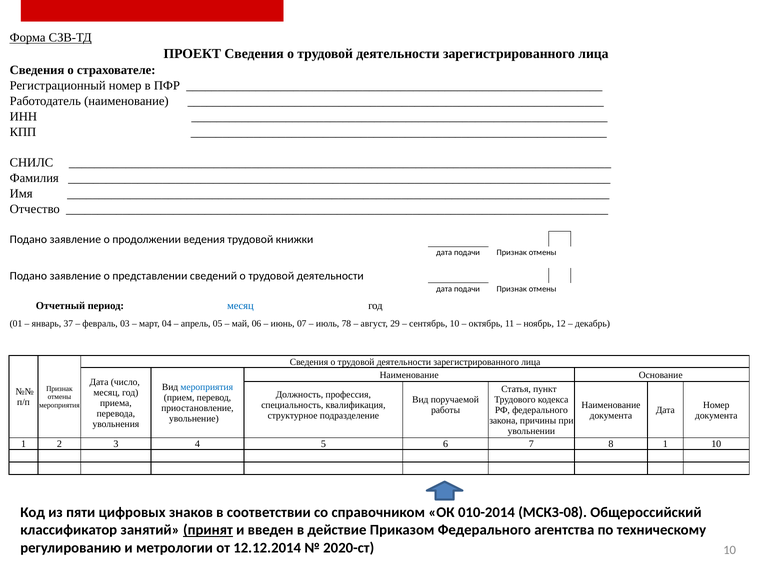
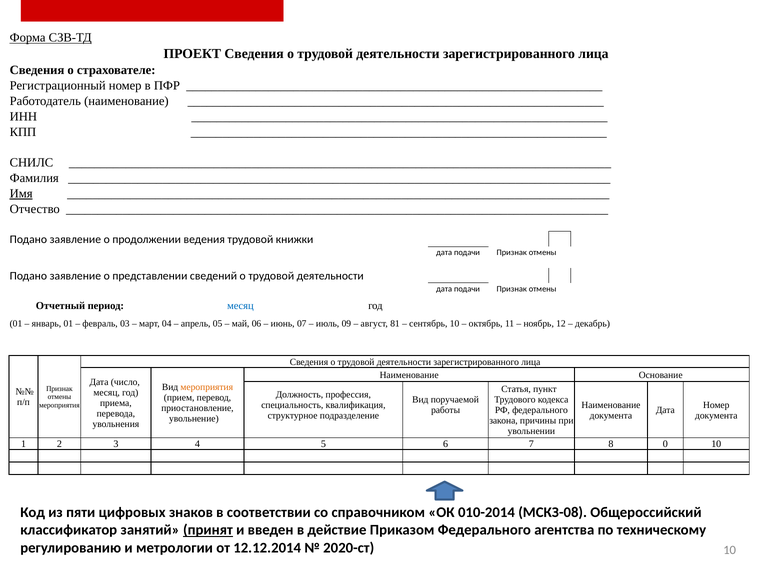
Имя underline: none -> present
январь 37: 37 -> 01
78: 78 -> 09
29: 29 -> 81
мероприятия at (207, 388) colour: blue -> orange
8 1: 1 -> 0
